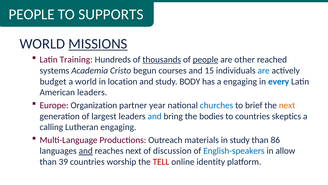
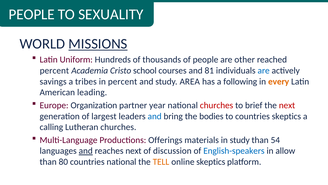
SUPPORTS: SUPPORTS -> SEXUALITY
Training: Training -> Uniform
thousands underline: present -> none
people at (206, 59) underline: present -> none
systems at (54, 70): systems -> percent
begun: begun -> school
15: 15 -> 81
budget: budget -> savings
a world: world -> tribes
in location: location -> percent
BODY: BODY -> AREA
a engaging: engaging -> following
every colour: blue -> orange
American leaders: leaders -> leading
churches at (217, 105) colour: blue -> red
next at (287, 105) colour: orange -> red
Lutheran engaging: engaging -> churches
Outreach: Outreach -> Offerings
86: 86 -> 54
39: 39 -> 80
countries worship: worship -> national
TELL colour: red -> orange
online identity: identity -> skeptics
